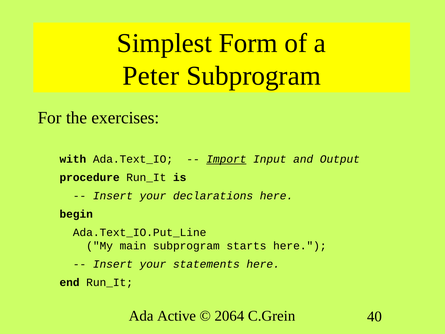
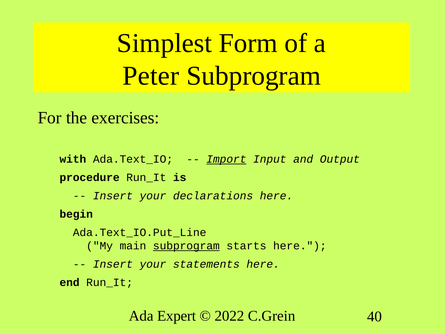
subprogram at (186, 246) underline: none -> present
Active: Active -> Expert
2064: 2064 -> 2022
